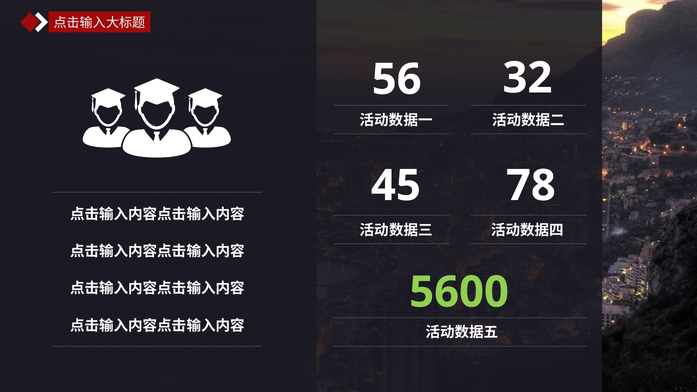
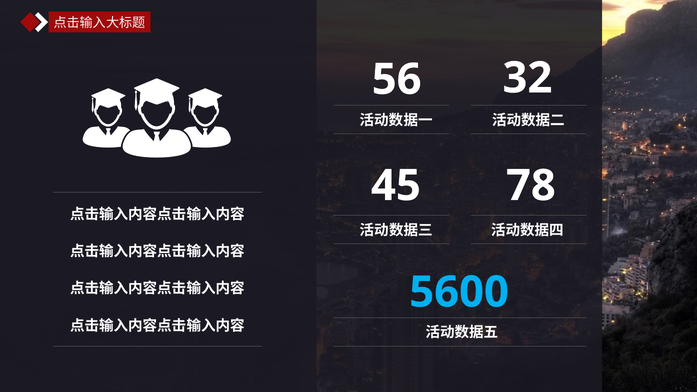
5600 colour: light green -> light blue
